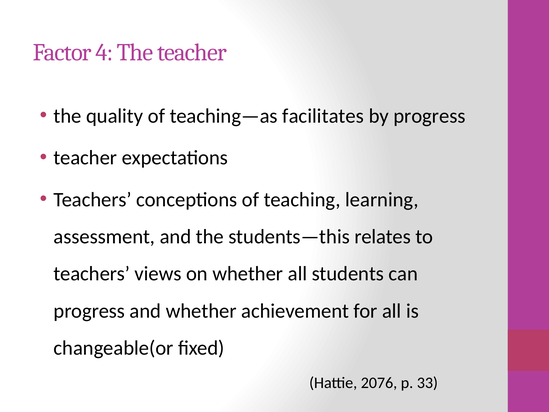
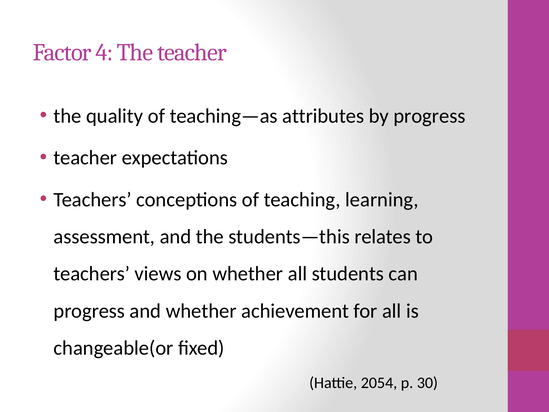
facilitates: facilitates -> attributes
2076: 2076 -> 2054
33: 33 -> 30
